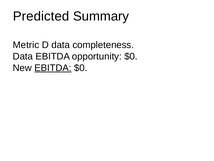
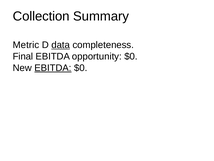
Predicted: Predicted -> Collection
data at (61, 45) underline: none -> present
Data at (23, 56): Data -> Final
